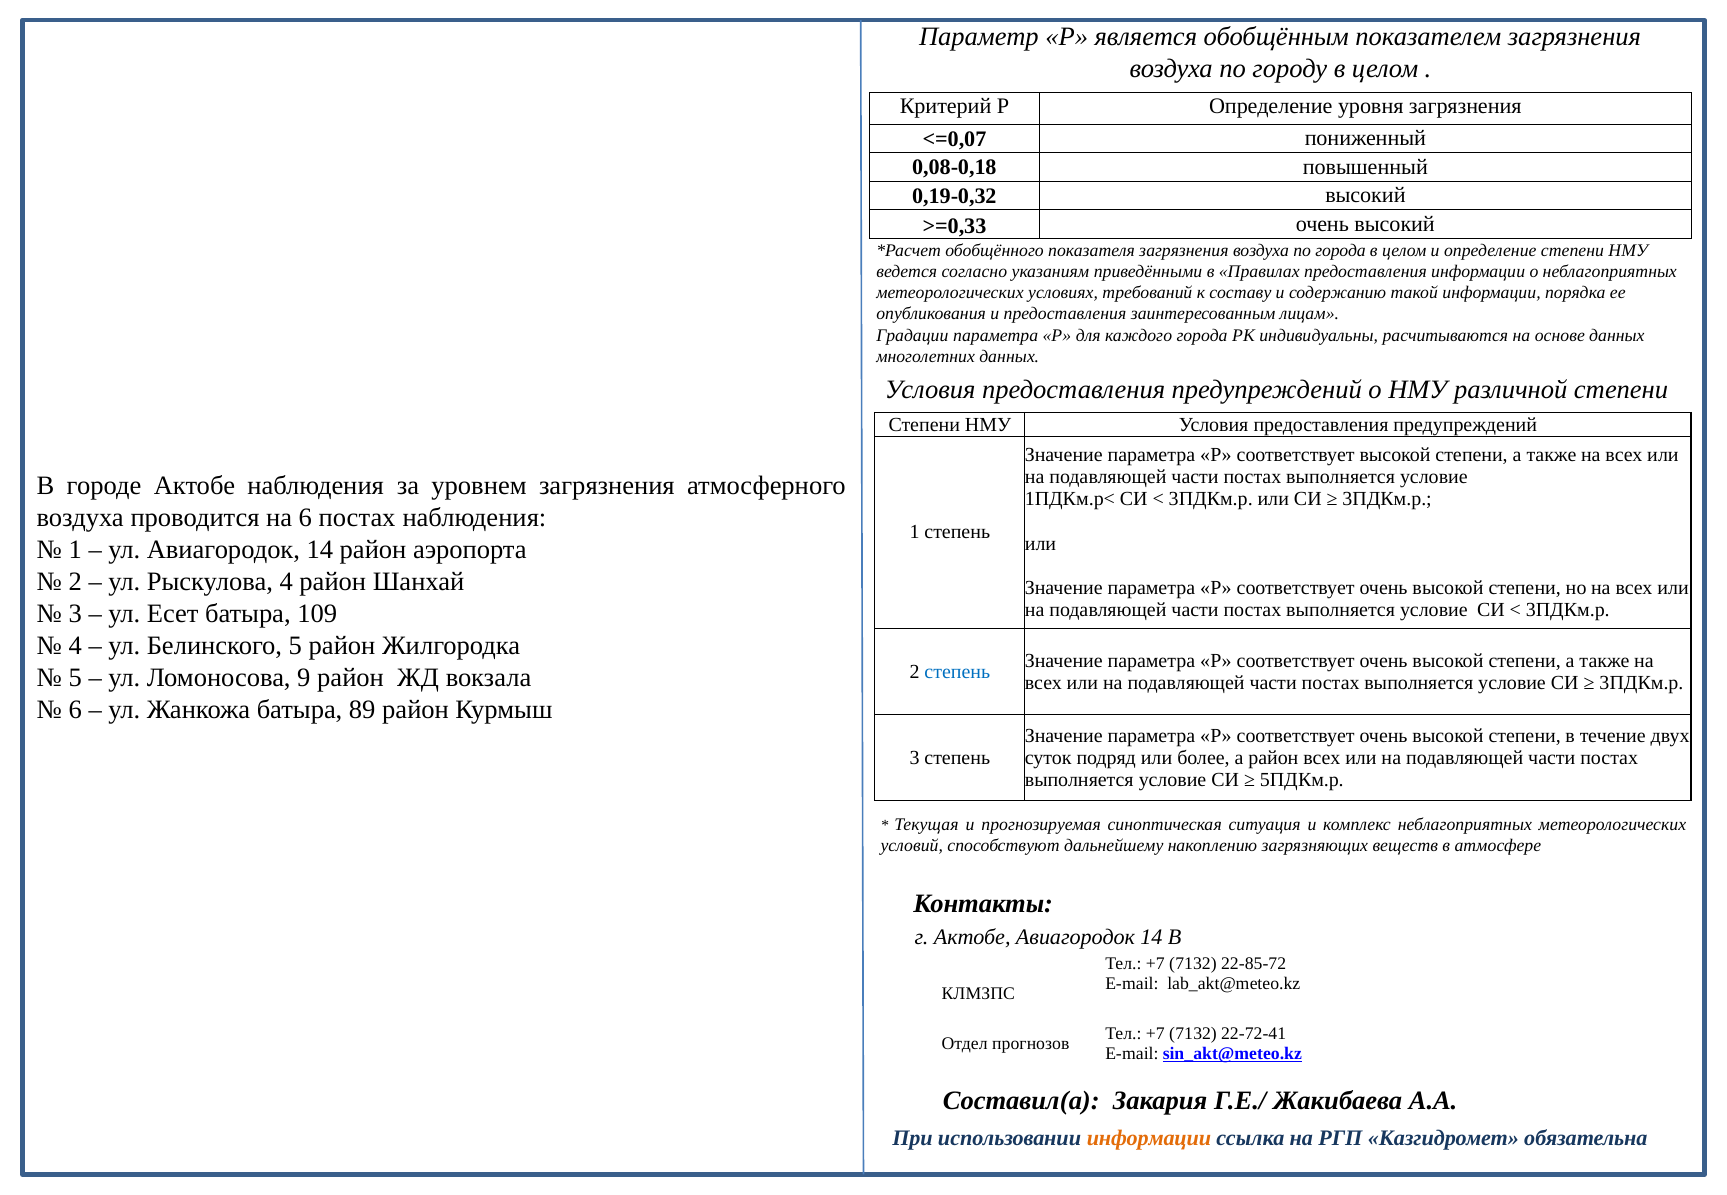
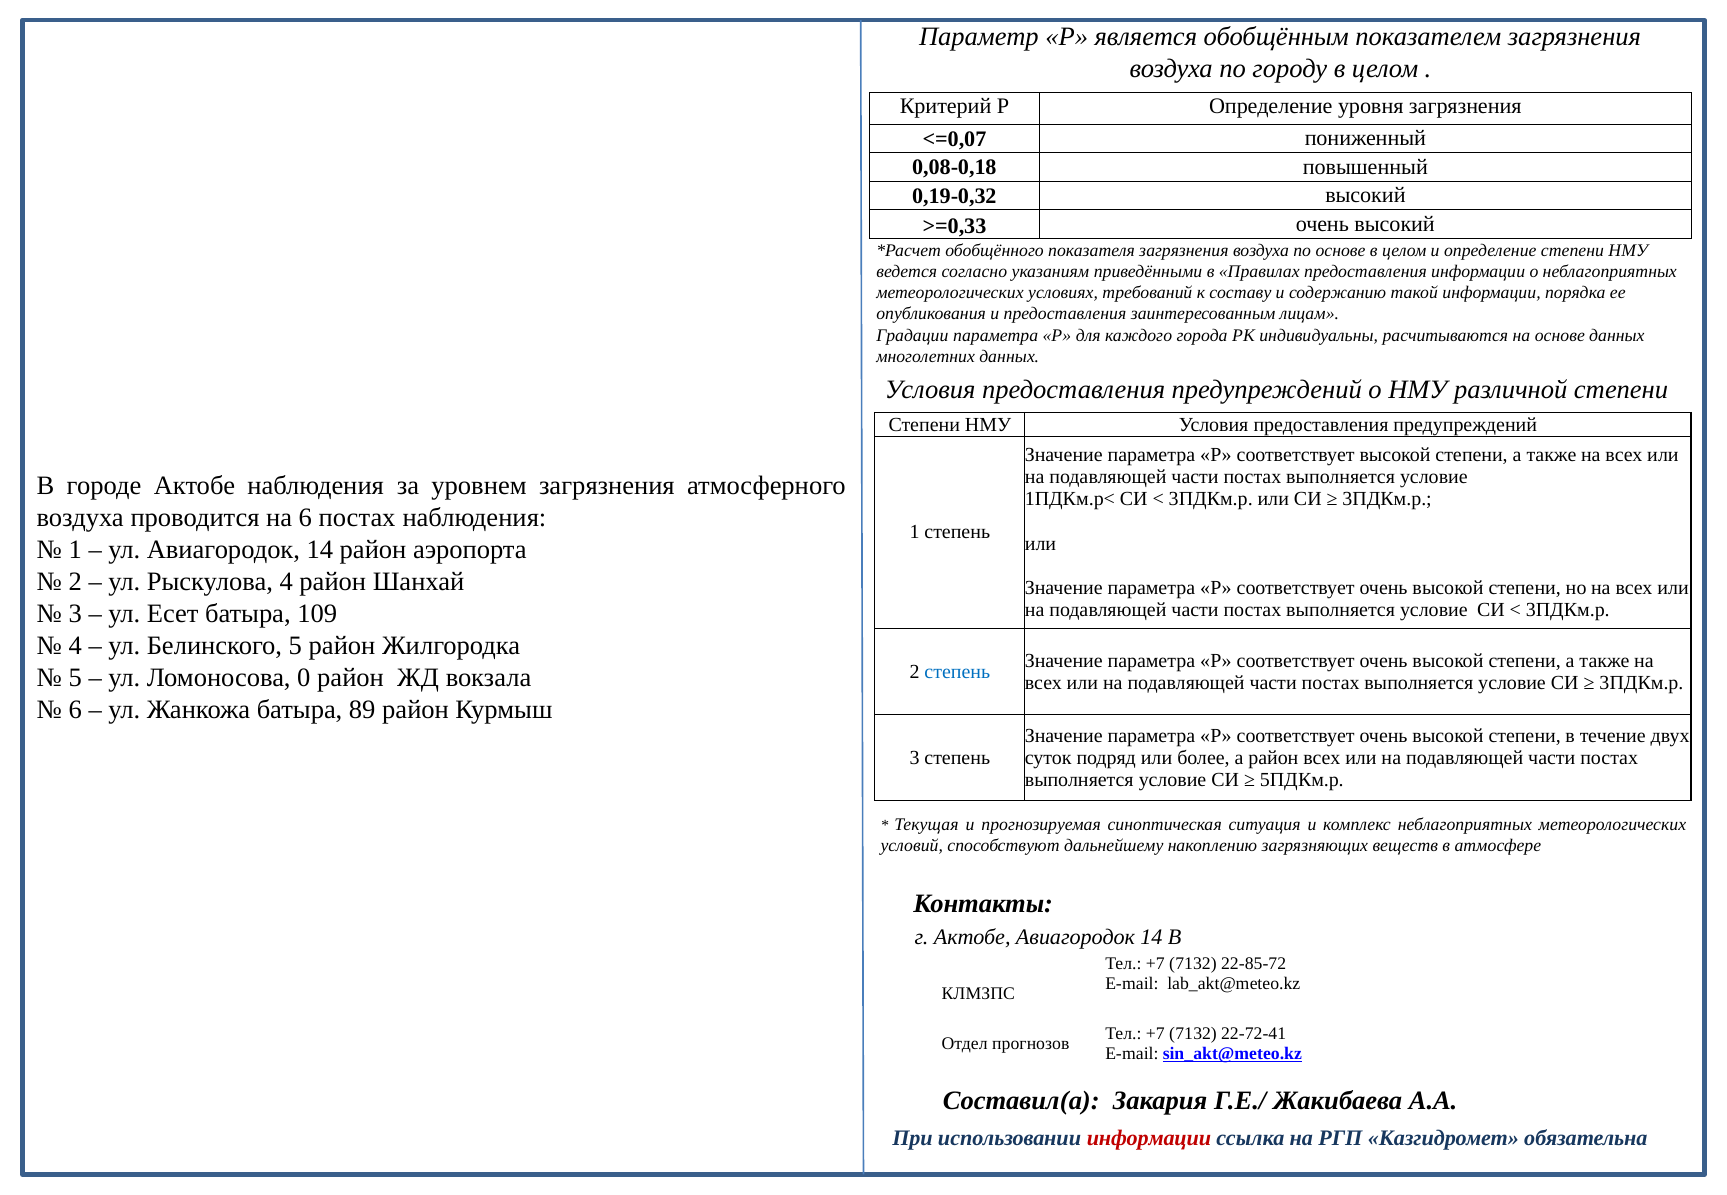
по города: города -> основе
9: 9 -> 0
информации at (1149, 1139) colour: orange -> red
